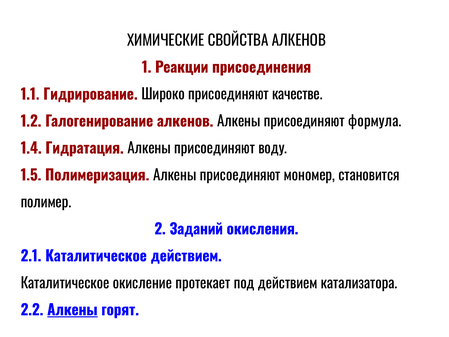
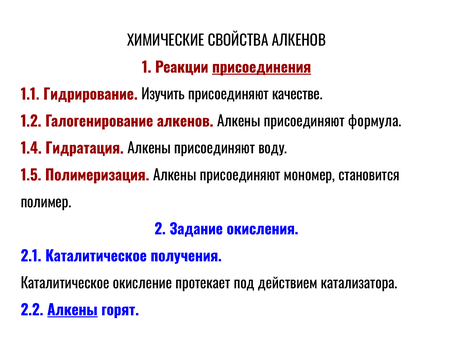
присоединения underline: none -> present
Широко: Широко -> Изучить
Заданий: Заданий -> Задание
Каталитическое действием: действием -> получения
